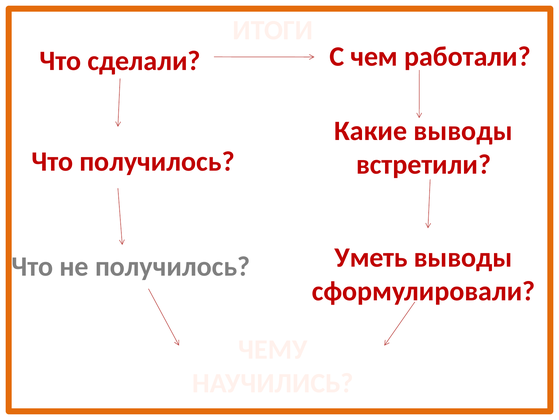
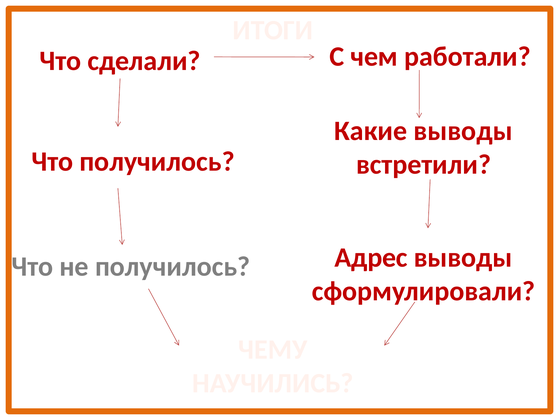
Уметь: Уметь -> Адрес
